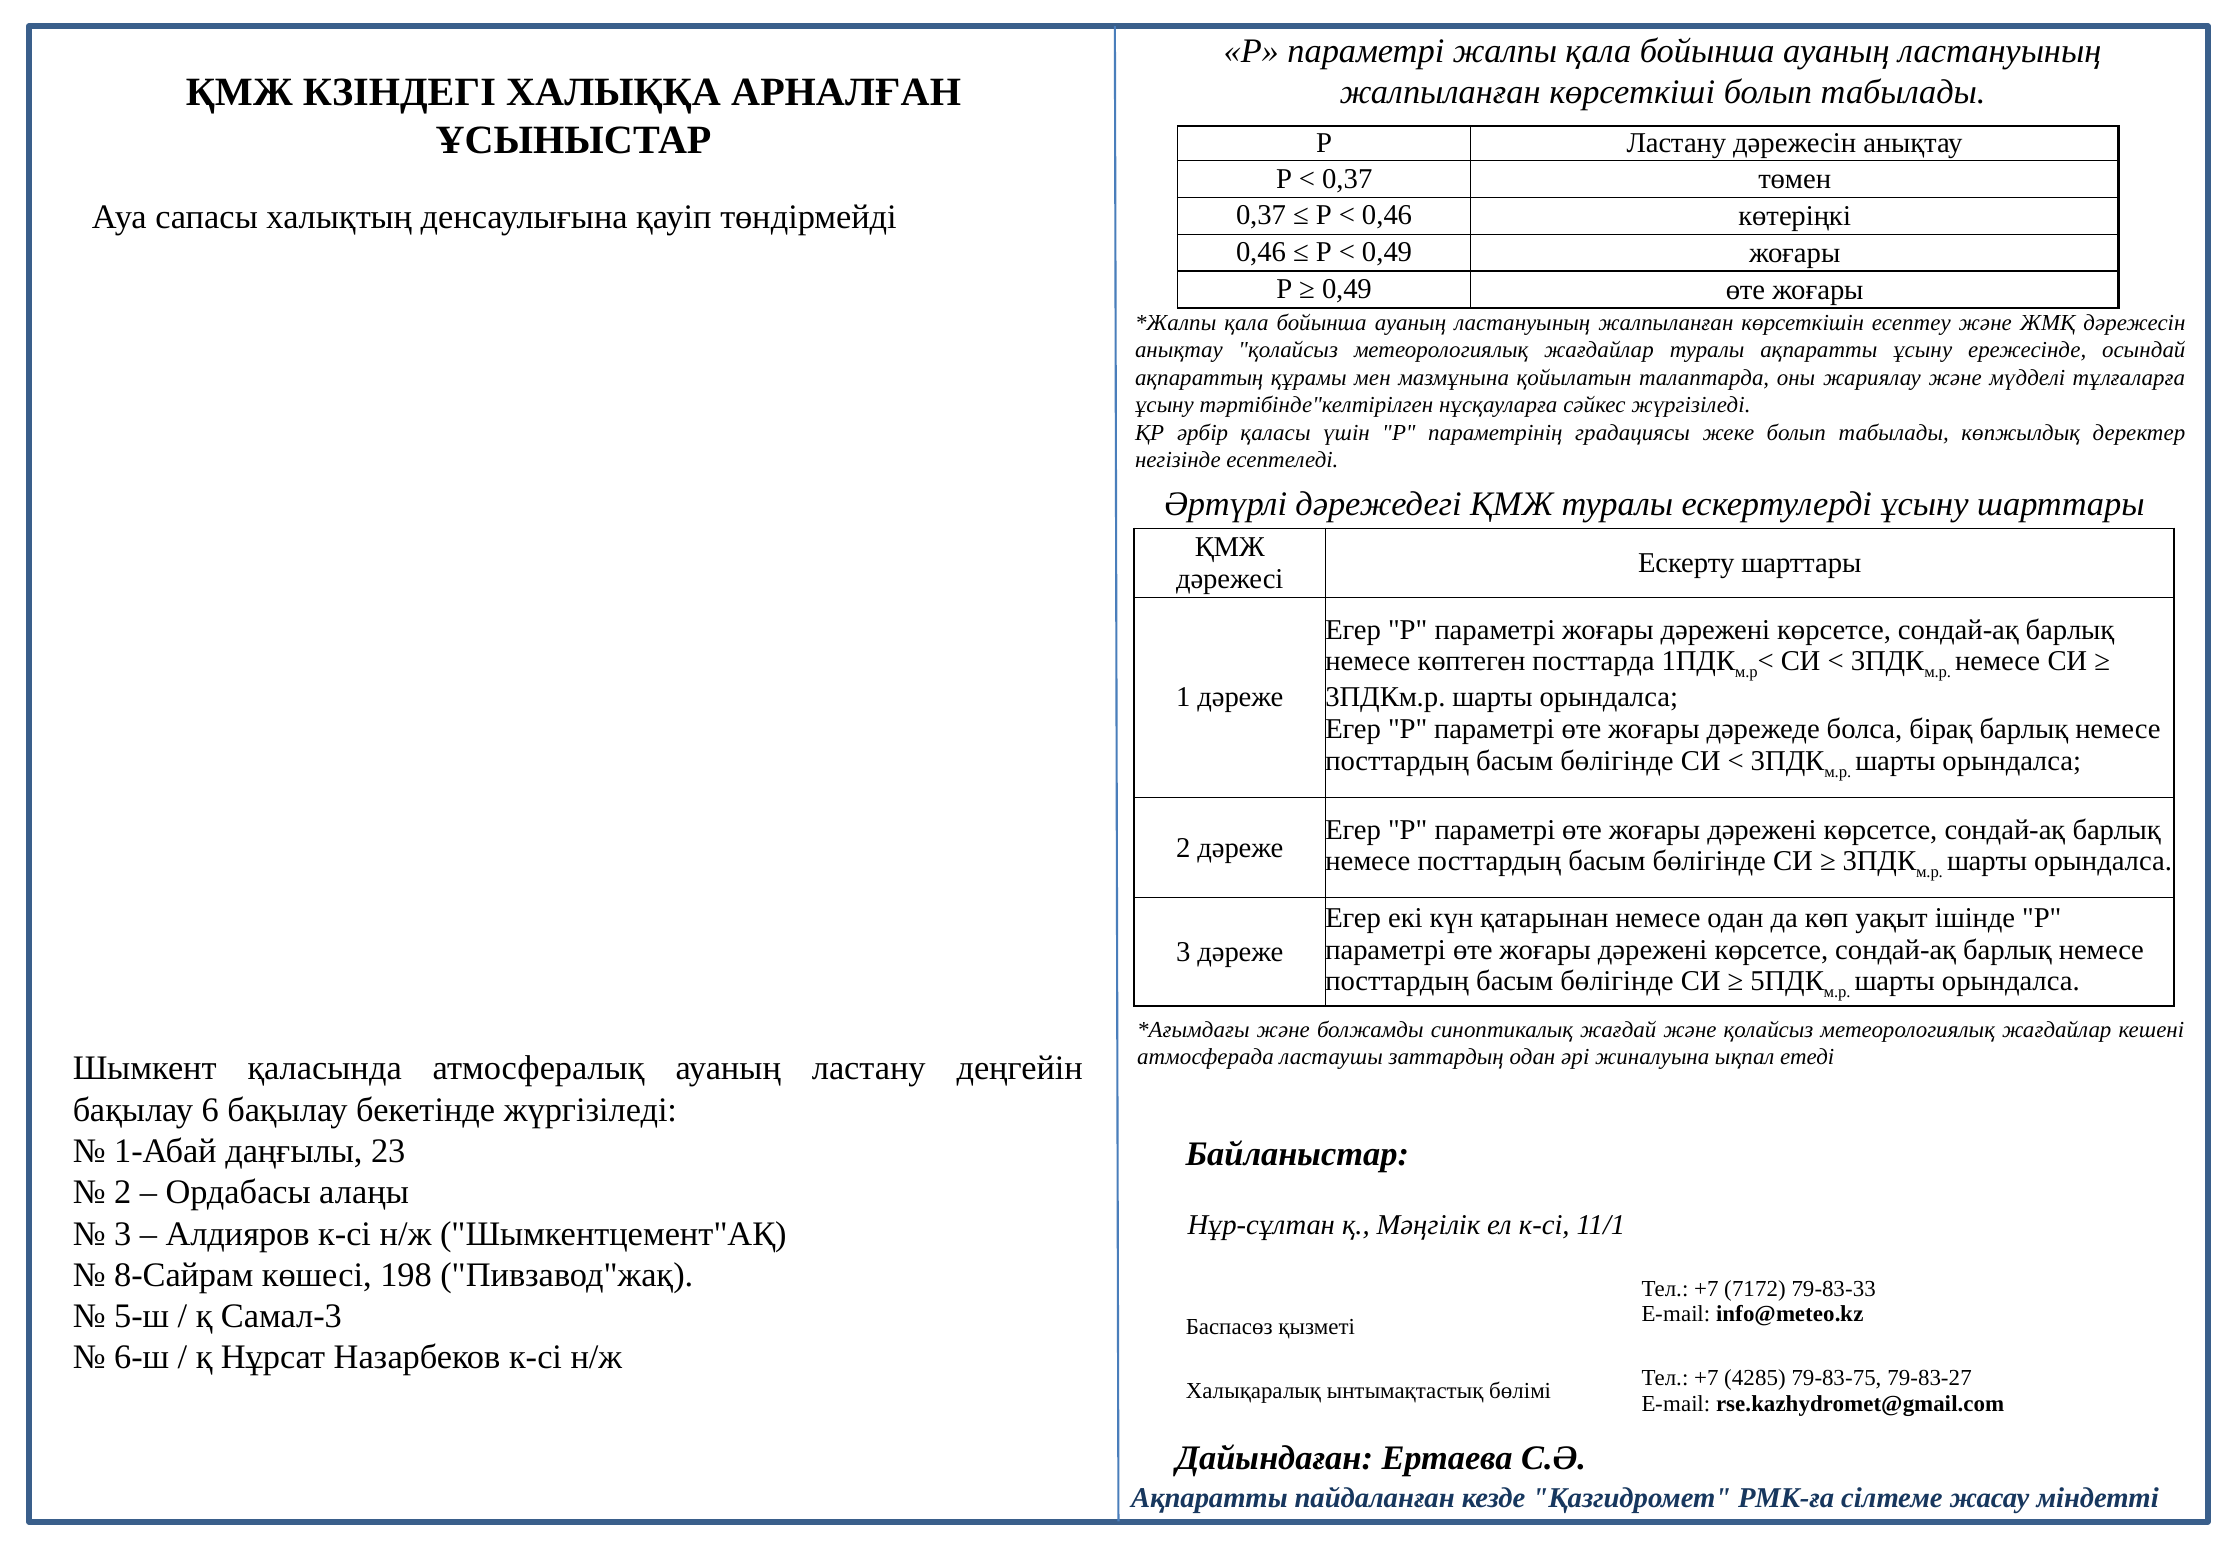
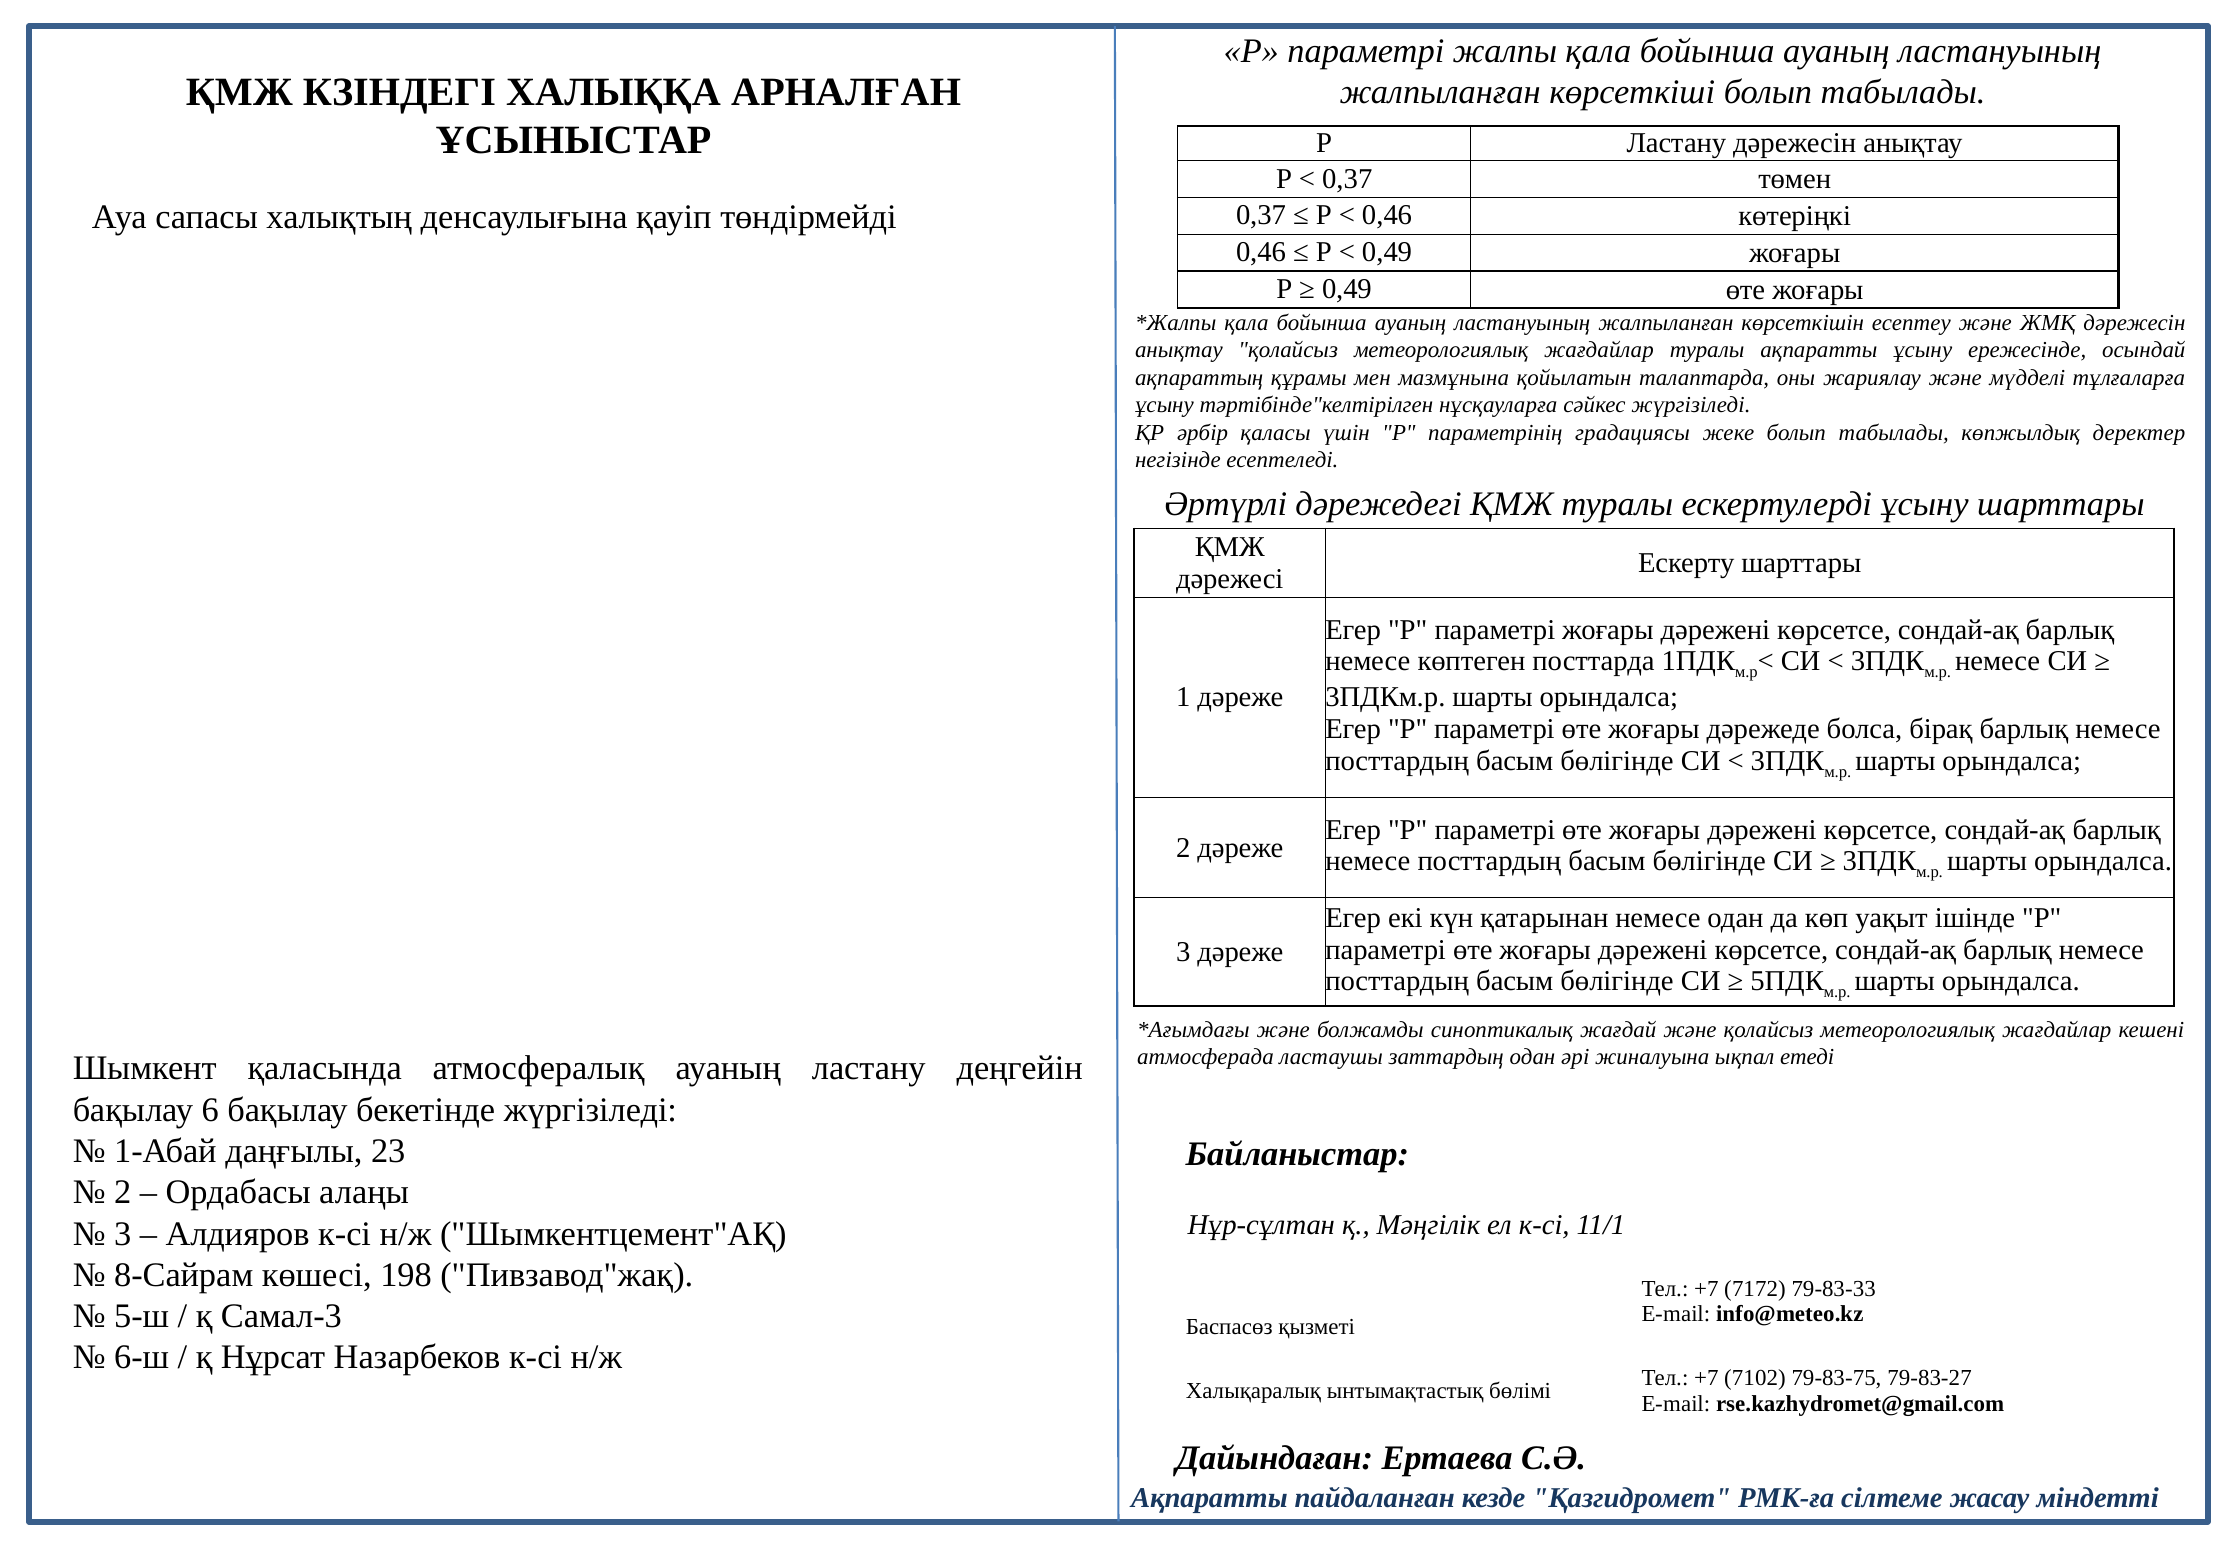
4285: 4285 -> 7102
